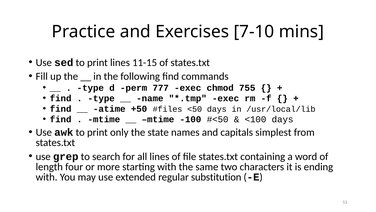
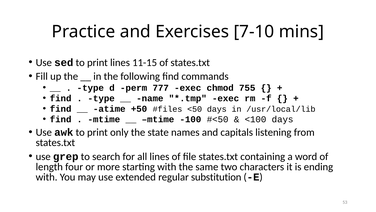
simplest: simplest -> listening
